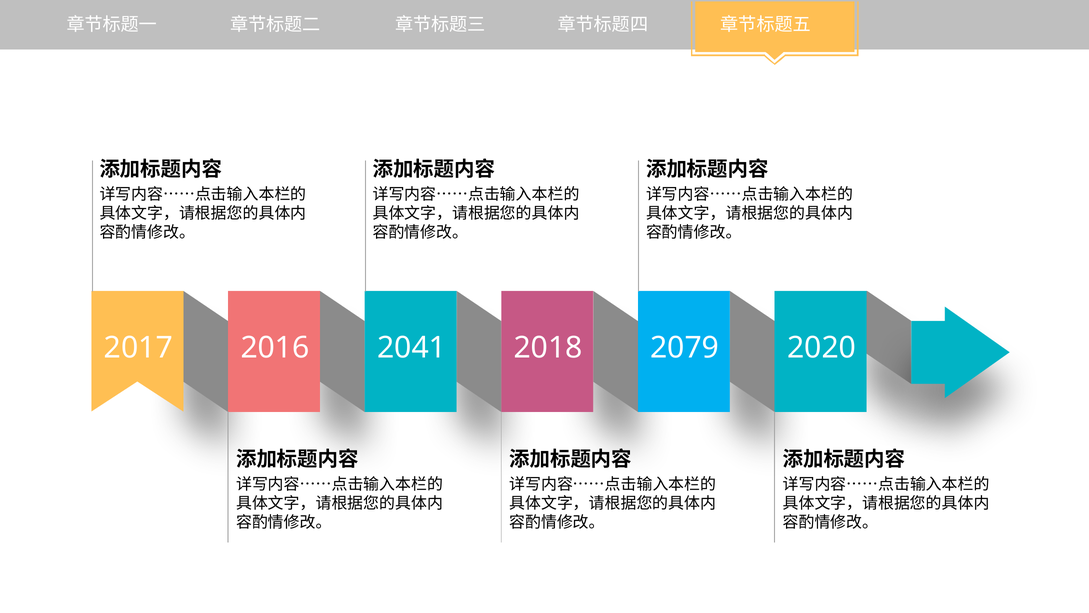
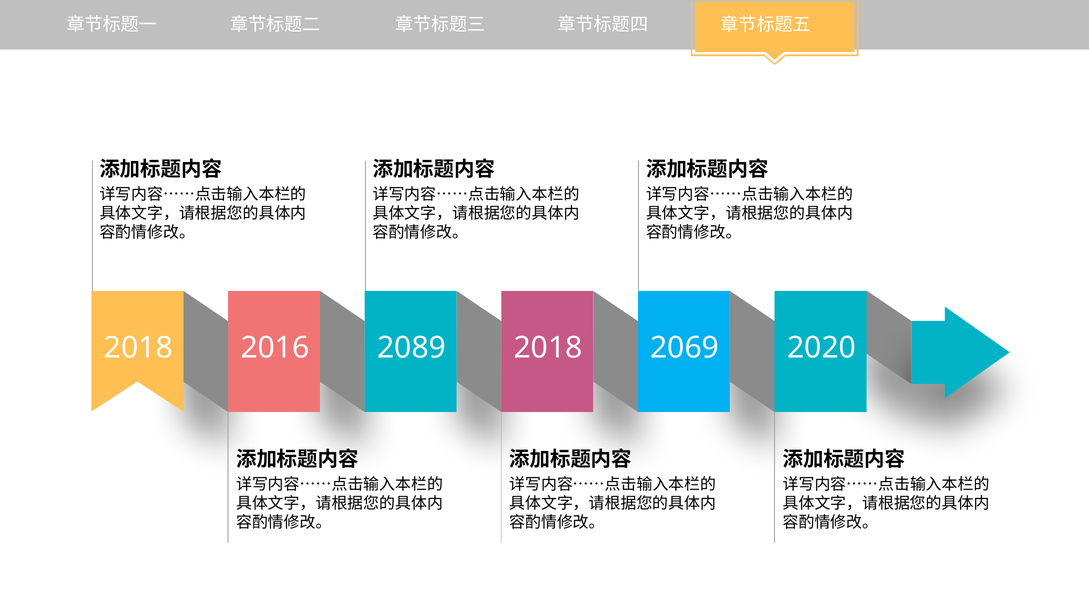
2017 at (138, 348): 2017 -> 2018
2041: 2041 -> 2089
2079: 2079 -> 2069
